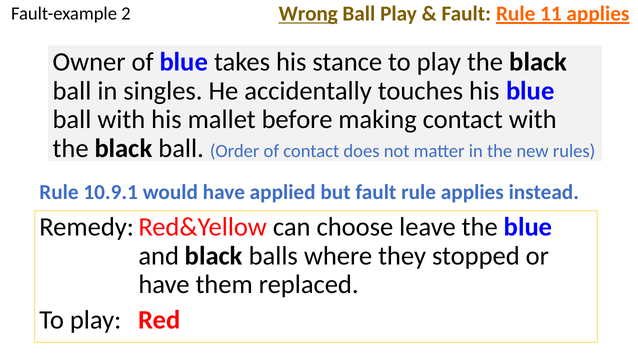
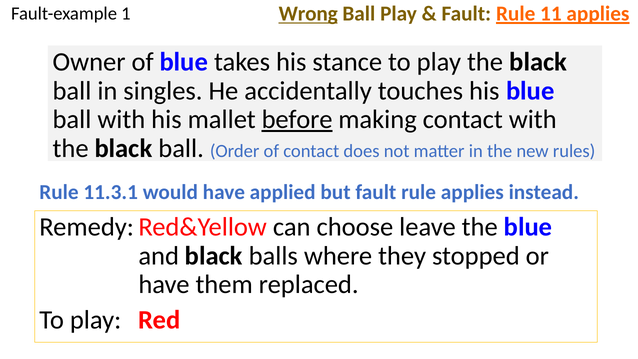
2: 2 -> 1
before underline: none -> present
10.9.1: 10.9.1 -> 11.3.1
